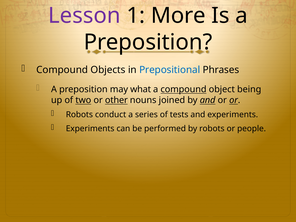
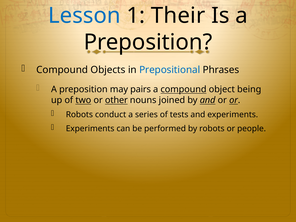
Lesson colour: purple -> blue
More: More -> Their
what: what -> pairs
